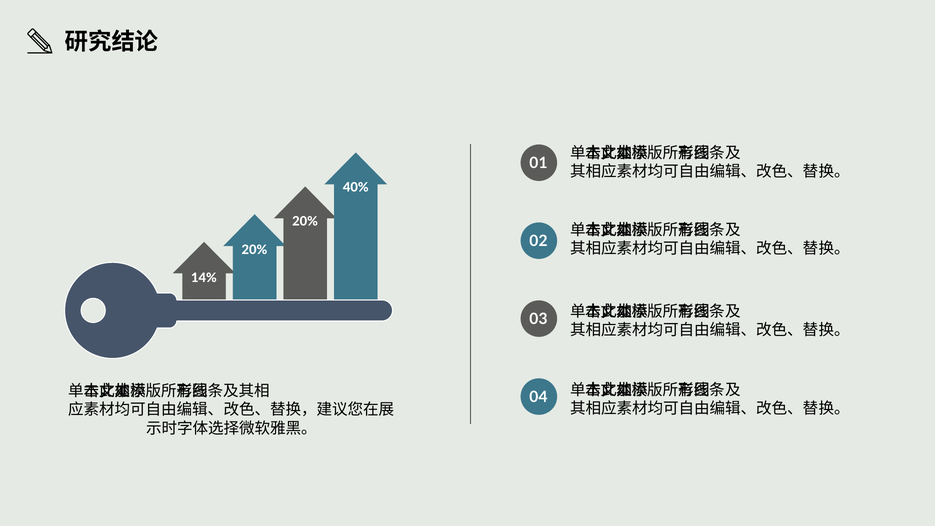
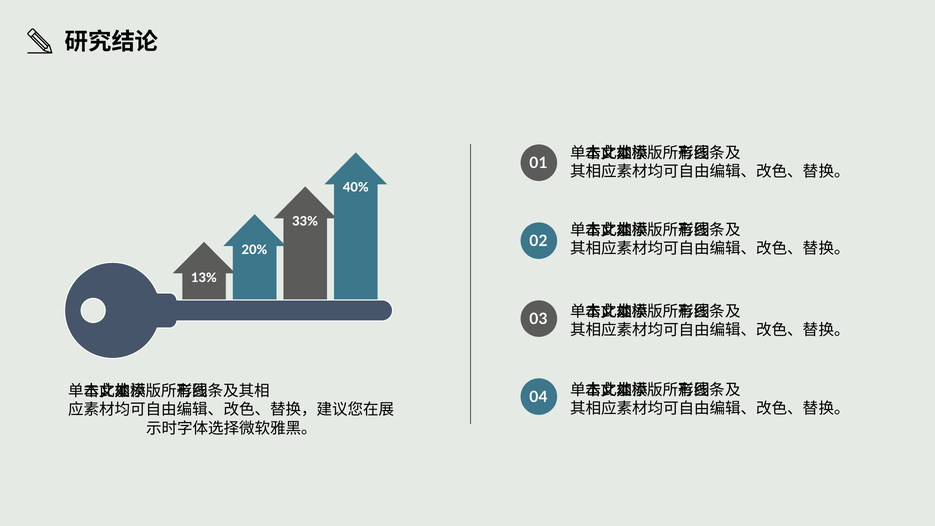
20% at (305, 221): 20% -> 33%
14%: 14% -> 13%
